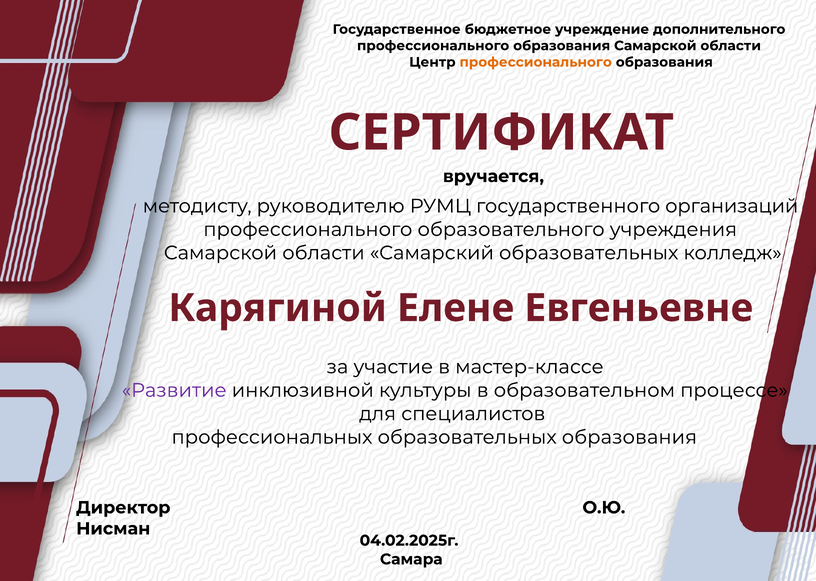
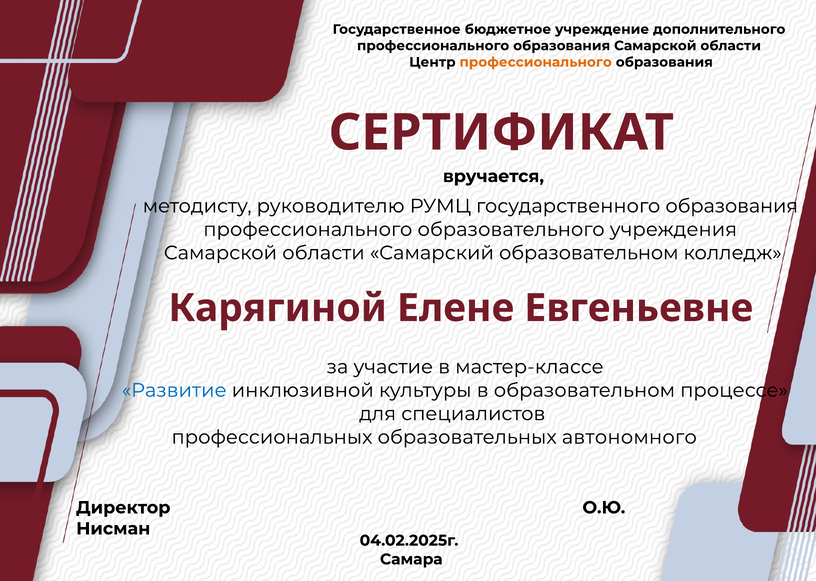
государственного организаций: организаций -> образования
Самарский образовательных: образовательных -> образовательном
Развитие colour: purple -> blue
образовательных образования: образования -> автономного
